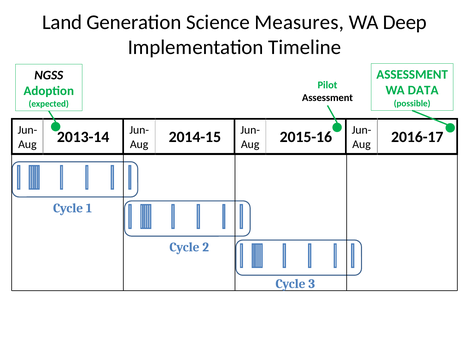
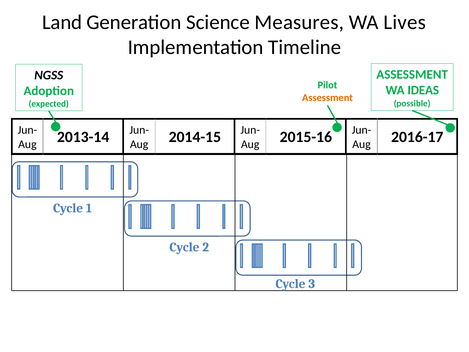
Deep: Deep -> Lives
DATA: DATA -> IDEAS
Assessment at (327, 98) colour: black -> orange
